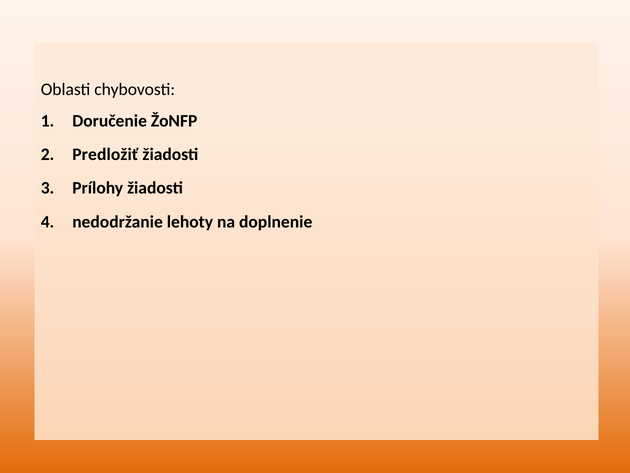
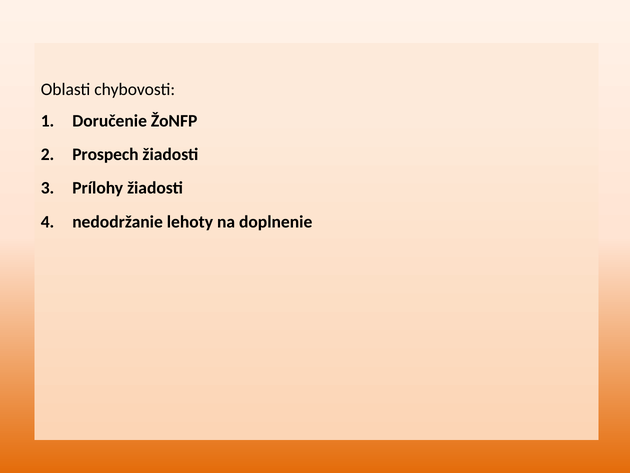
Predložiť: Predložiť -> Prospech
